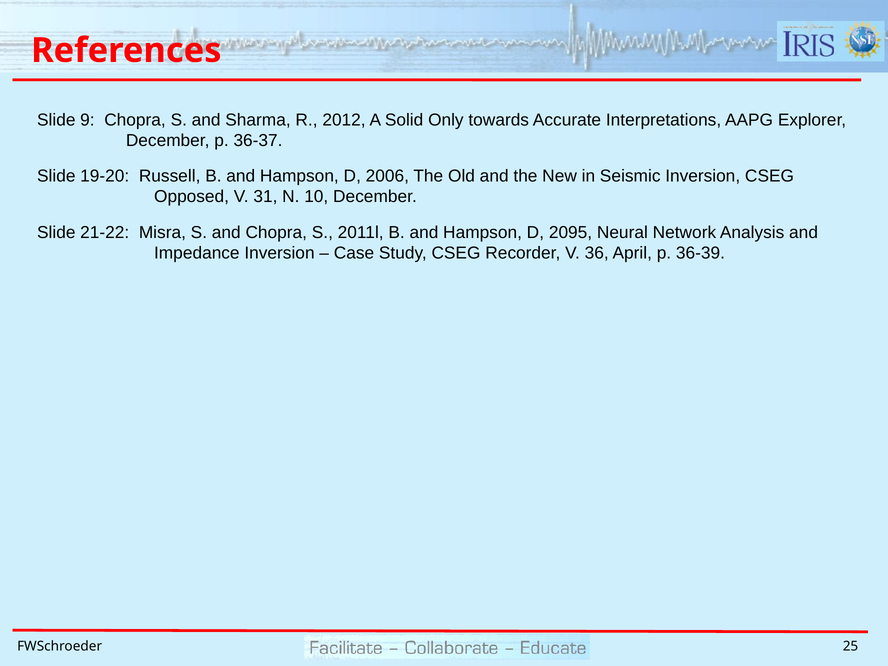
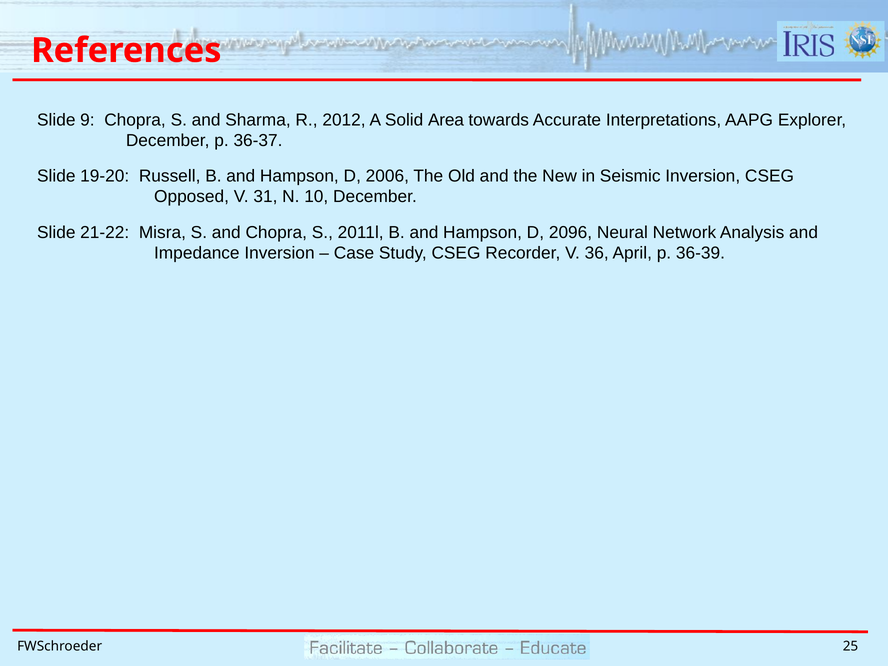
Only: Only -> Area
2095: 2095 -> 2096
